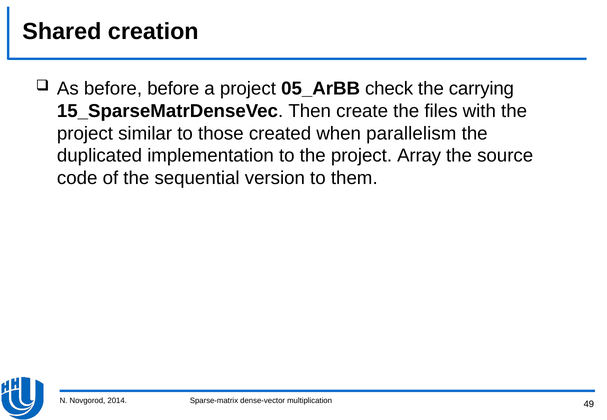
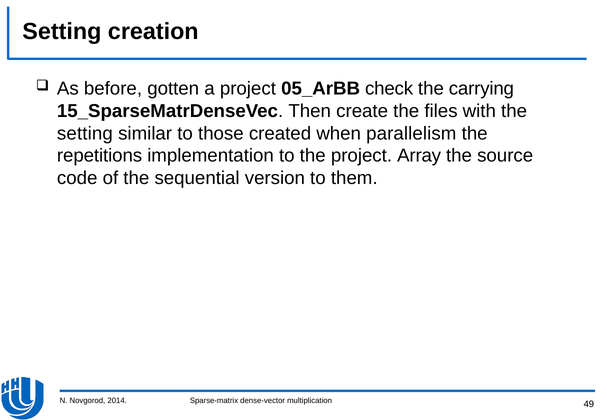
Shared at (62, 32): Shared -> Setting
before before: before -> gotten
project at (85, 133): project -> setting
duplicated: duplicated -> repetitions
